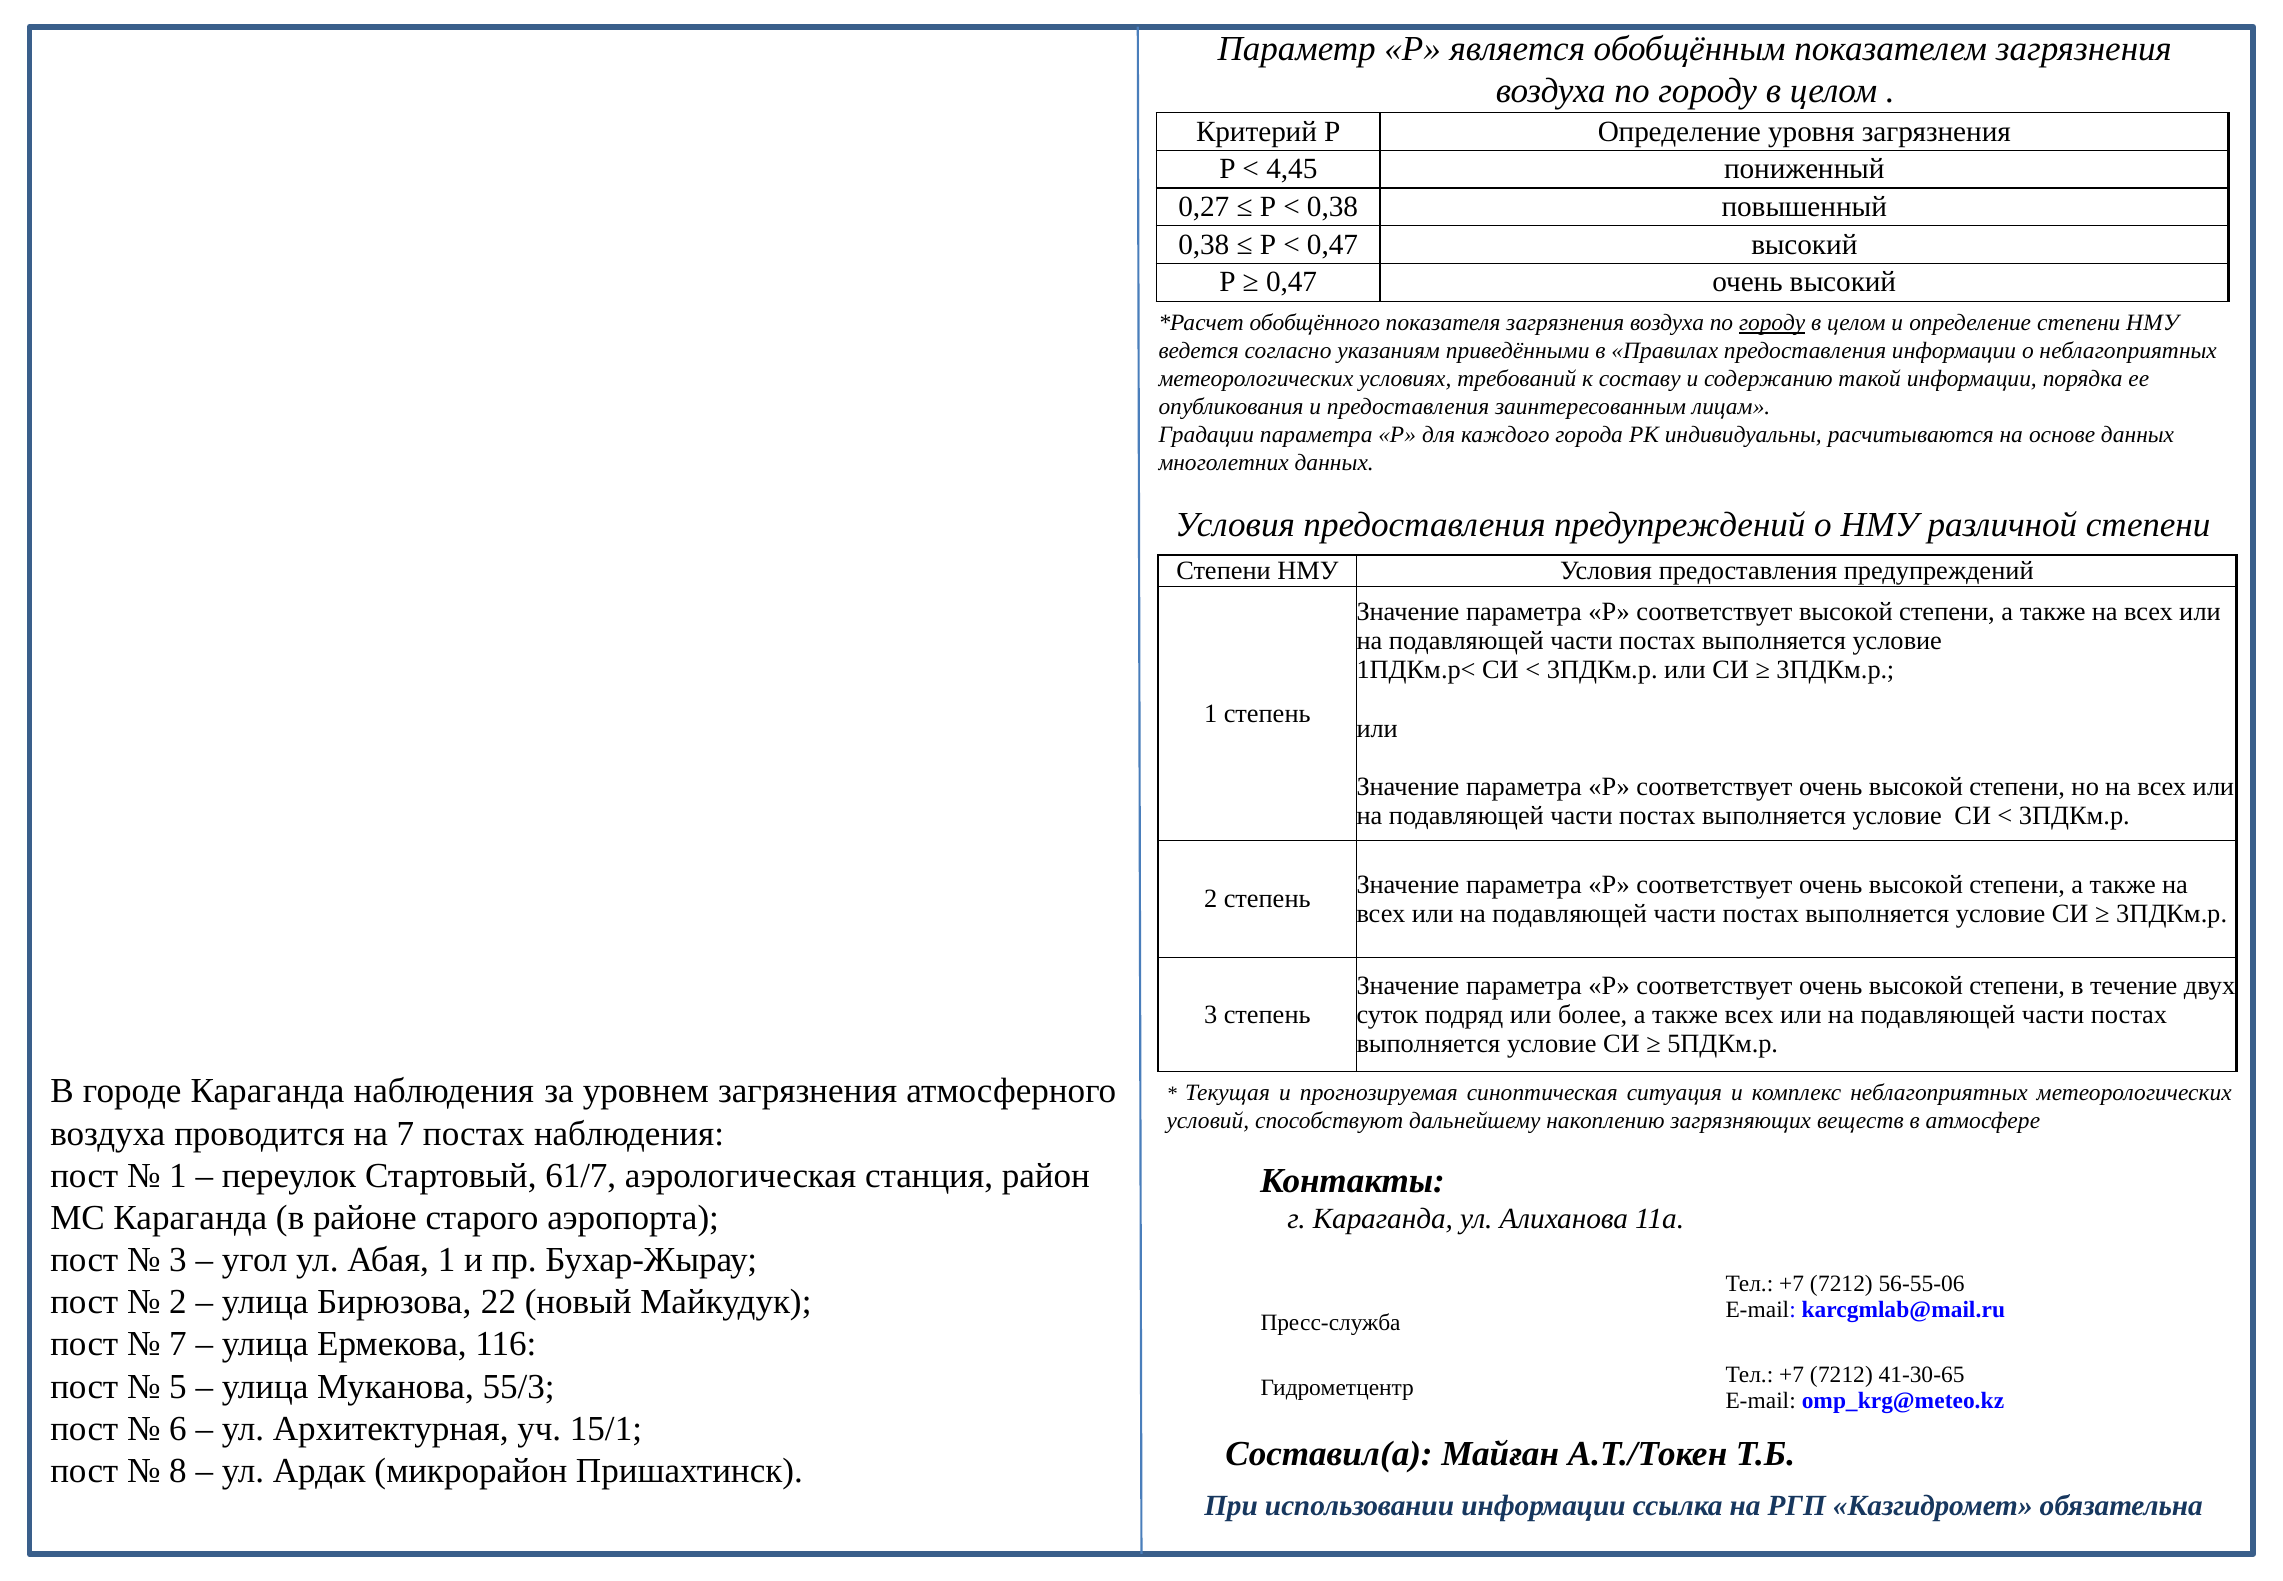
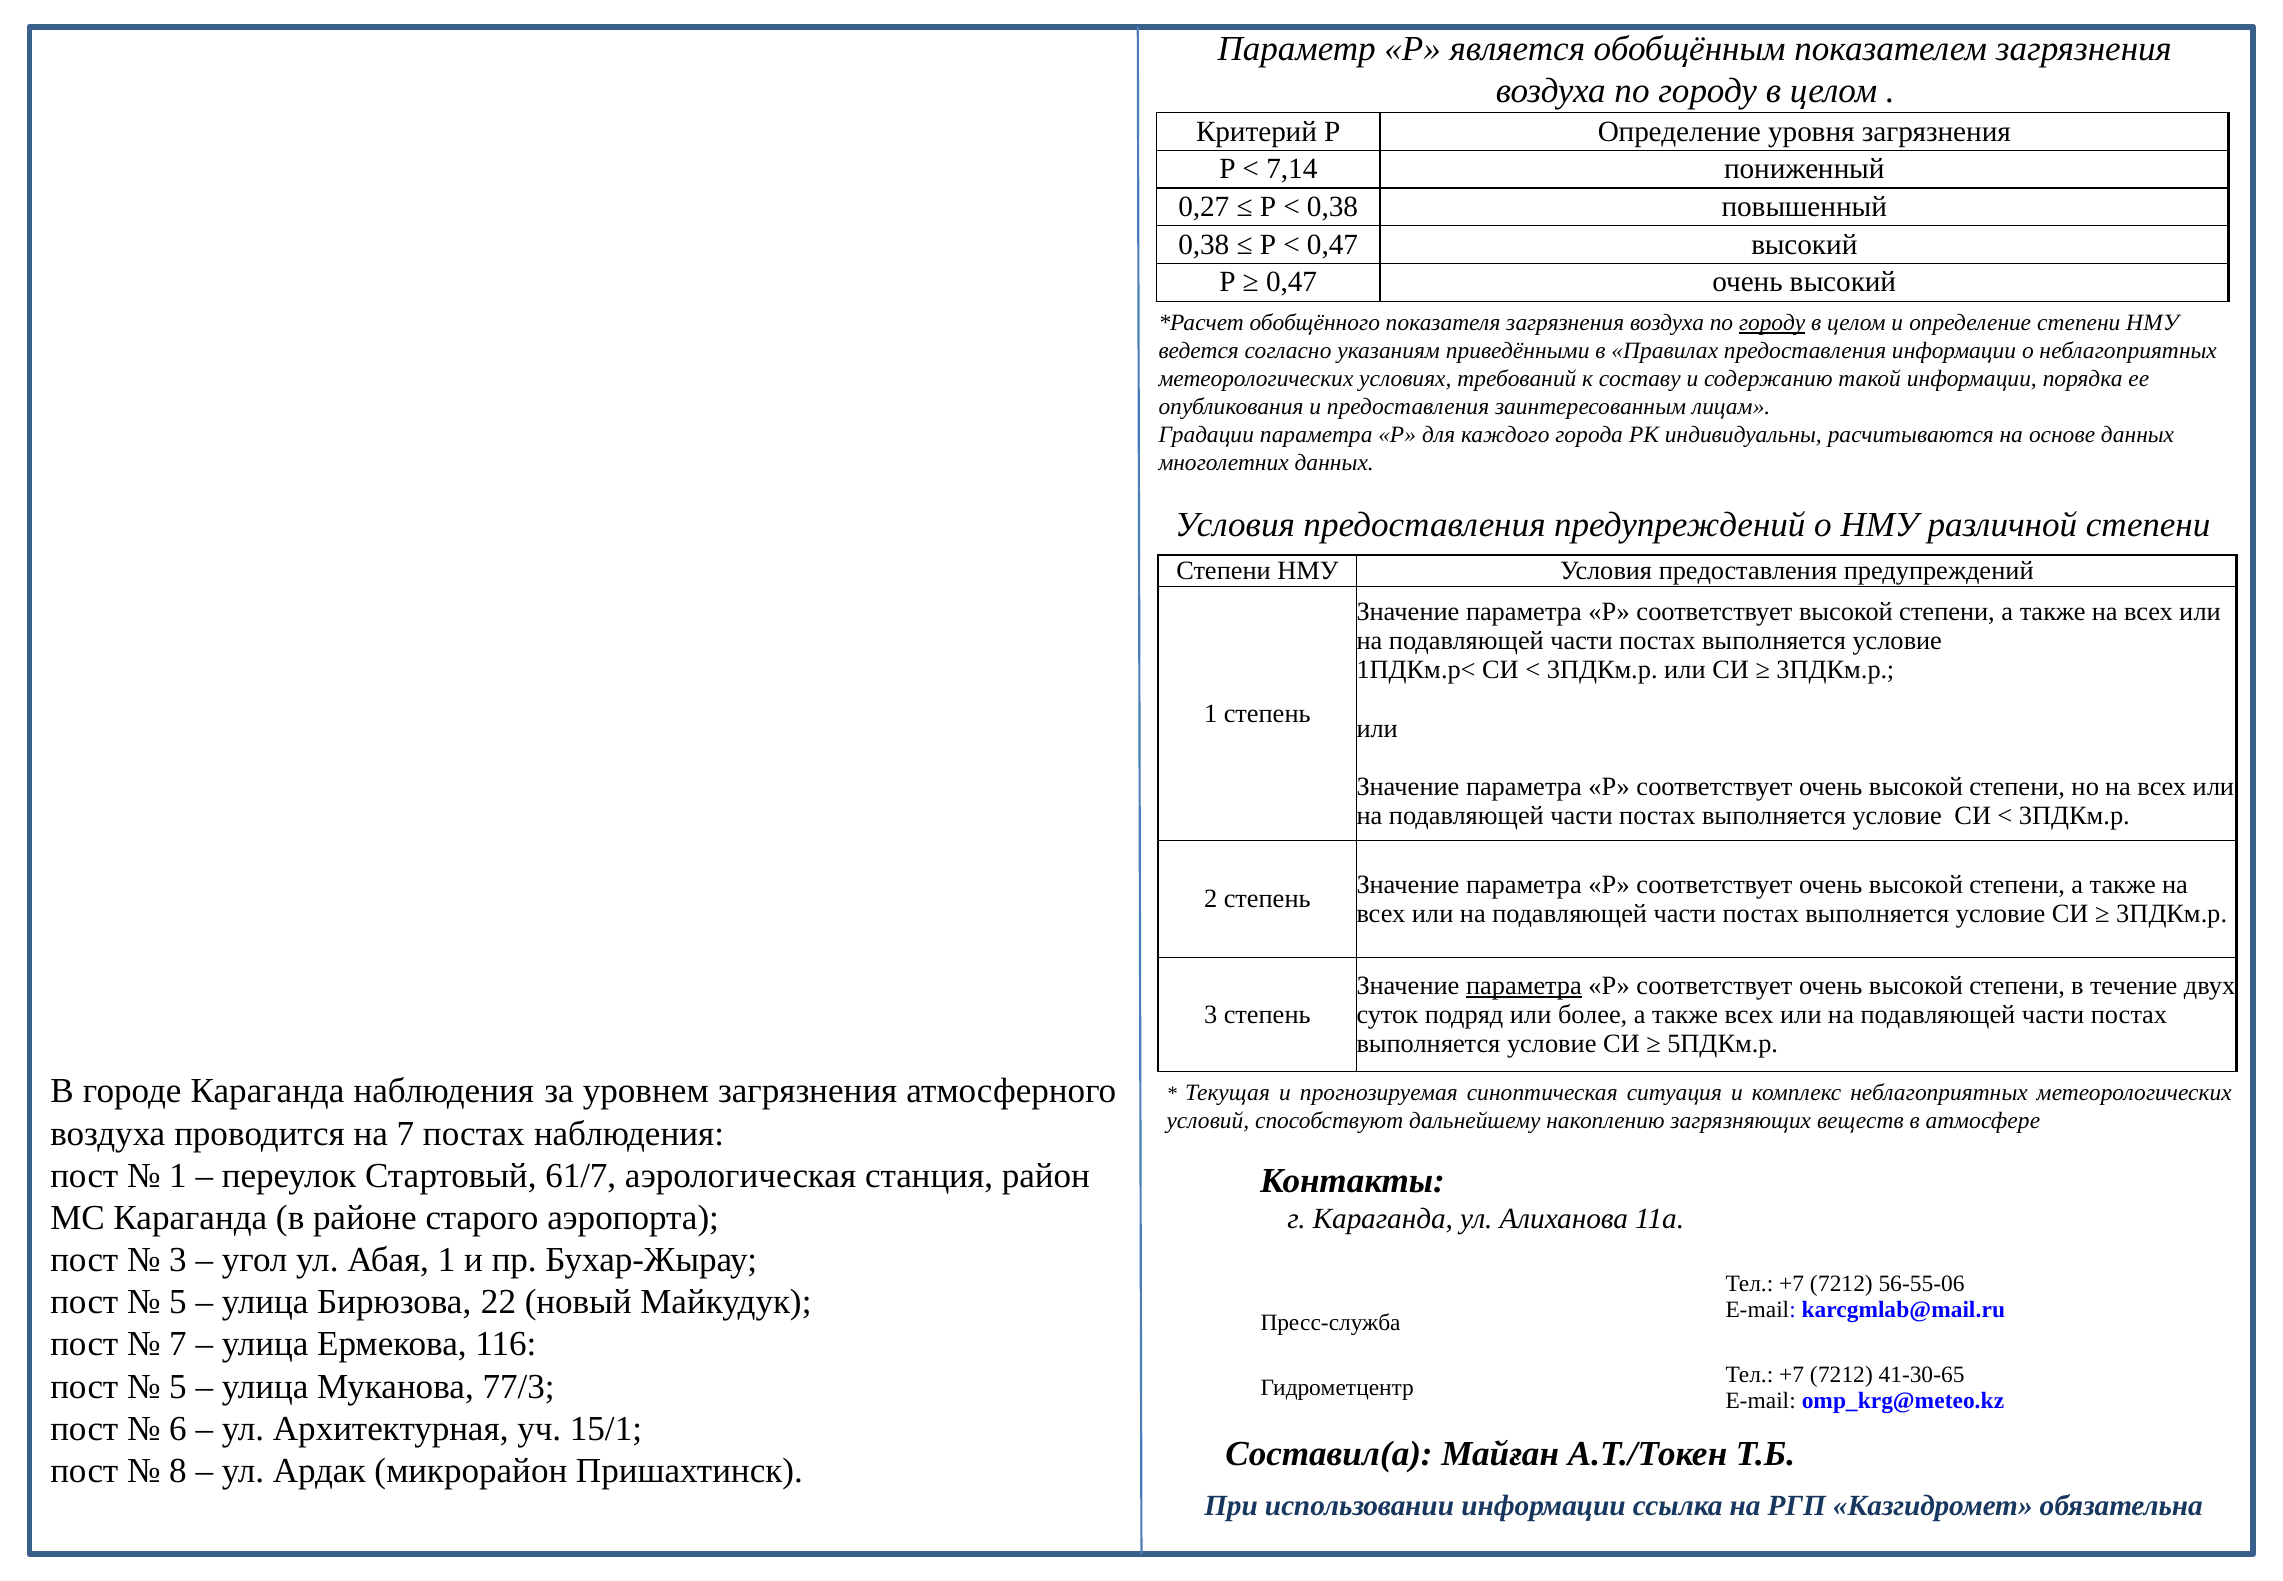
4,45: 4,45 -> 7,14
параметра at (1524, 985) underline: none -> present
2 at (178, 1302): 2 -> 5
55/3: 55/3 -> 77/3
